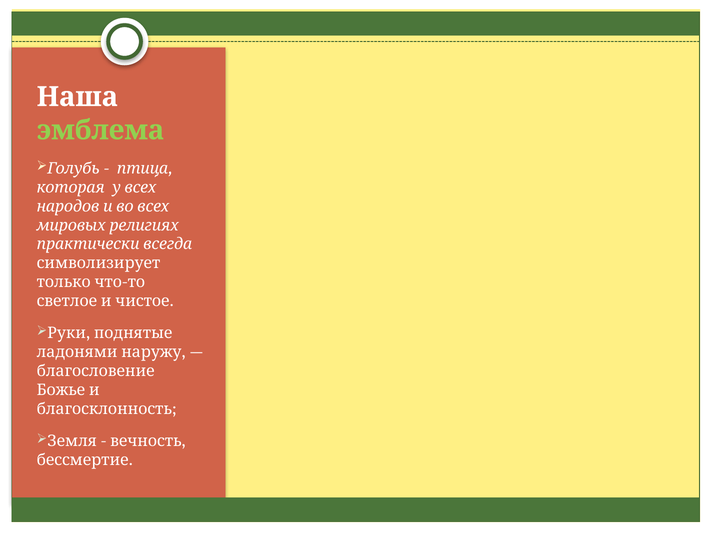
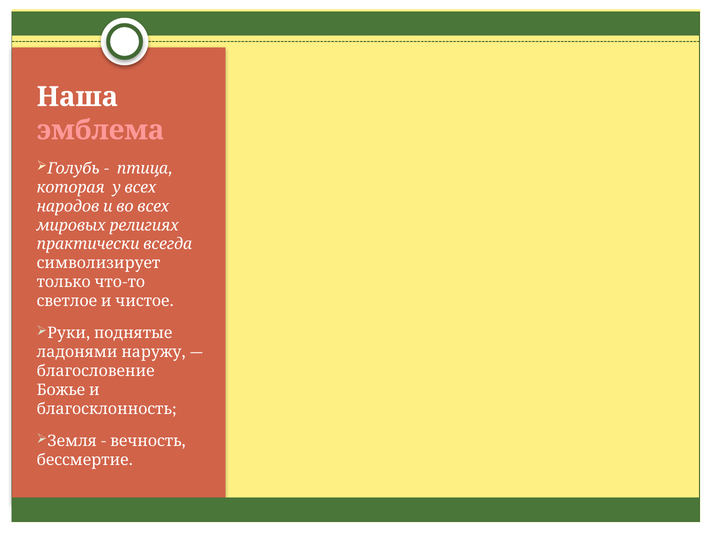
эмблема colour: light green -> pink
